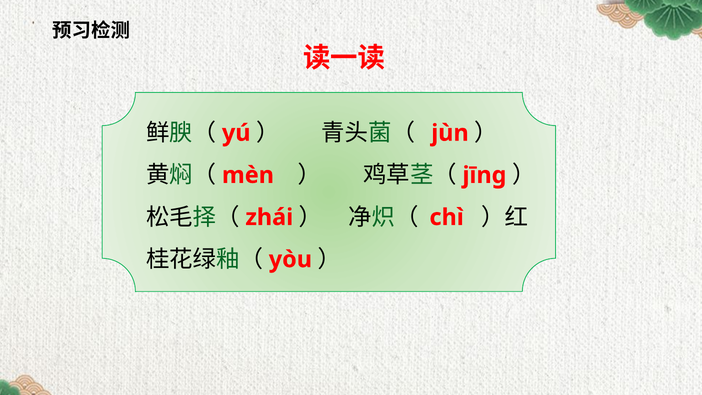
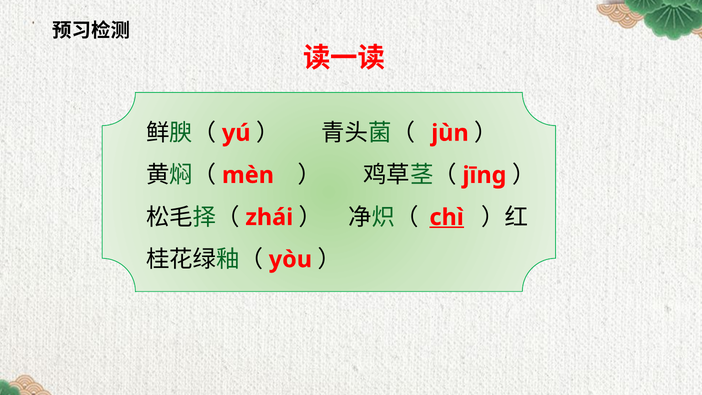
chì underline: none -> present
